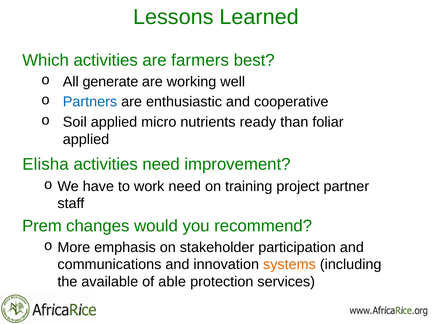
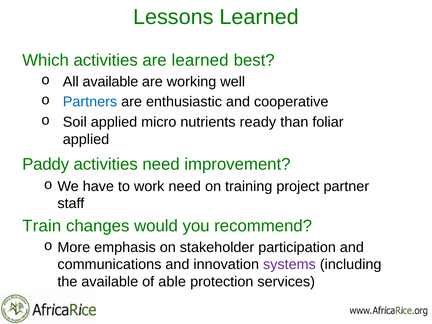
are farmers: farmers -> learned
All generate: generate -> available
Elisha: Elisha -> Paddy
Prem: Prem -> Train
systems colour: orange -> purple
